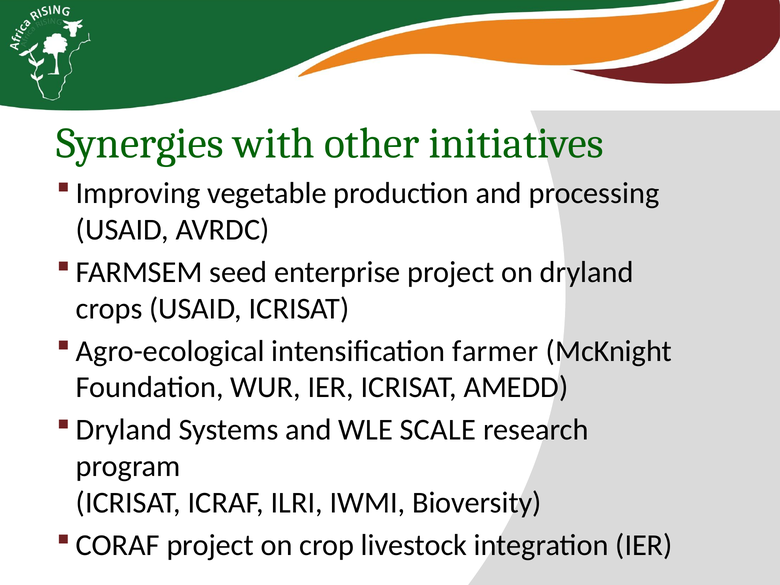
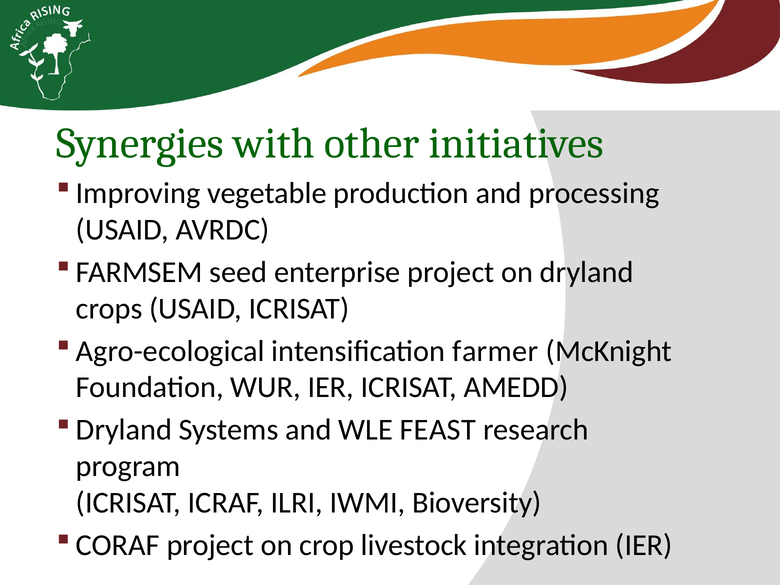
SCALE: SCALE -> FEAST
